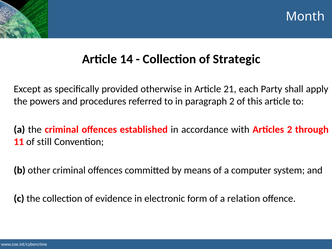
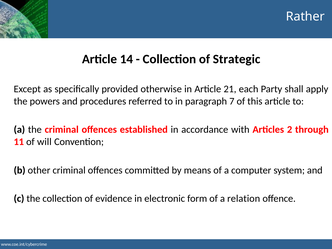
Month: Month -> Rather
paragraph 2: 2 -> 7
still: still -> will
